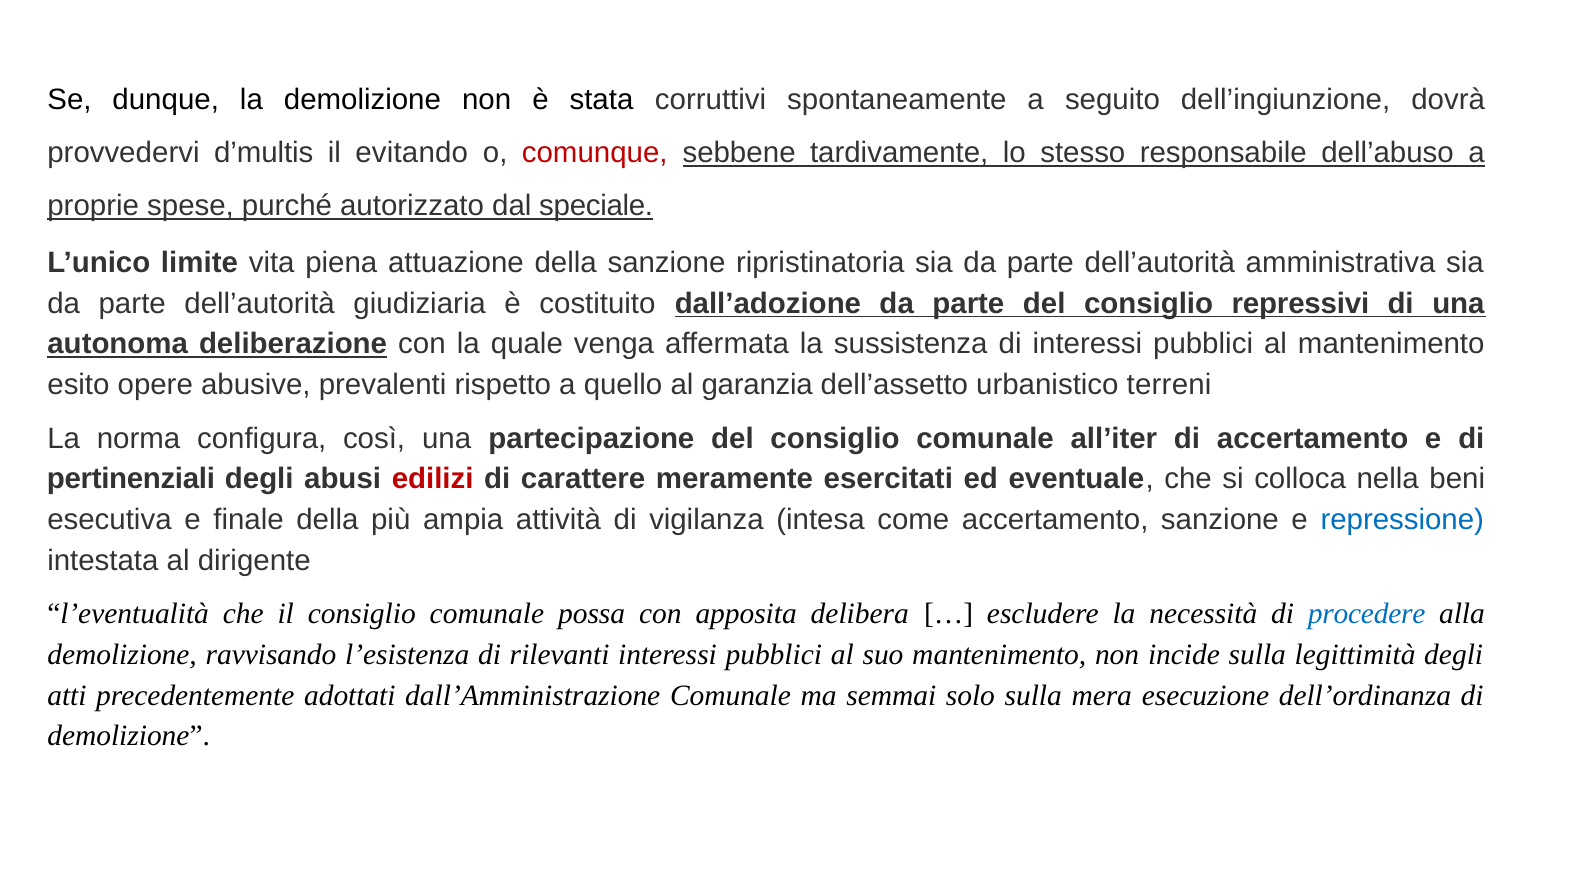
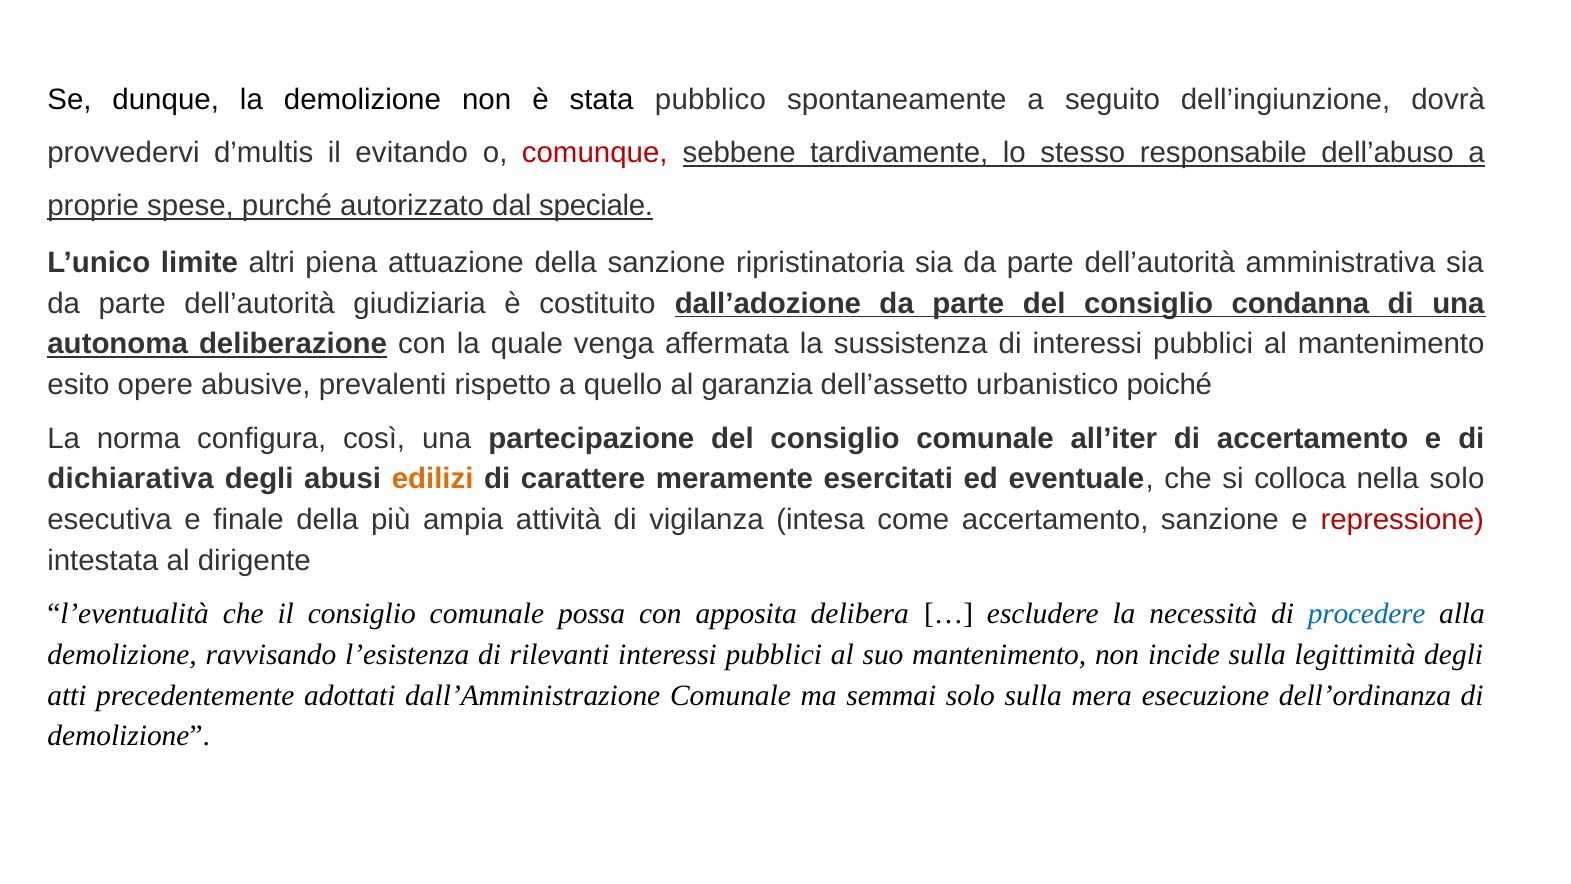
corruttivi: corruttivi -> pubblico
vita: vita -> altri
repressivi: repressivi -> condanna
terreni: terreni -> poiché
pertinenziali: pertinenziali -> dichiarativa
edilizi colour: red -> orange
nella beni: beni -> solo
repressione colour: blue -> red
